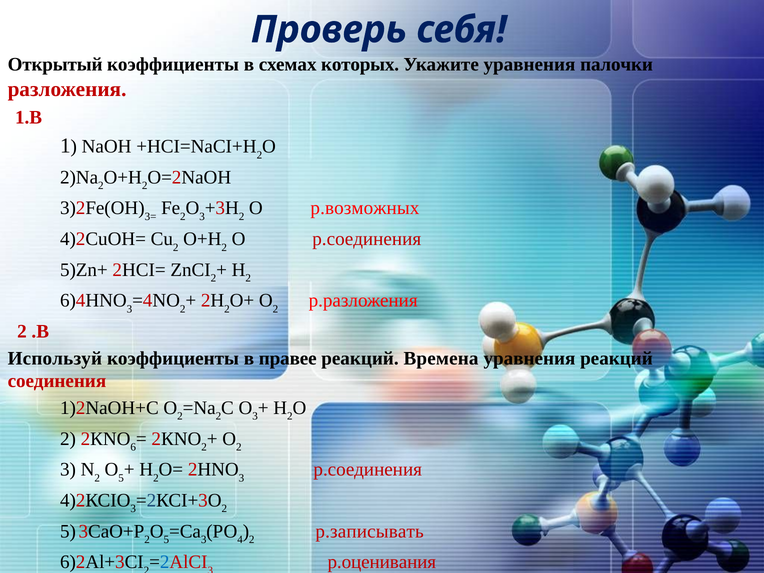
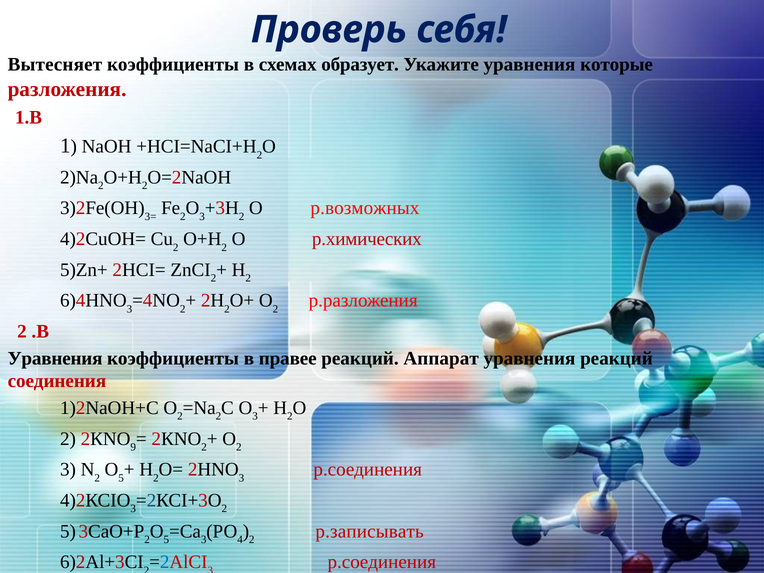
Открытый: Открытый -> Вытесняет
которых: которых -> образует
палочки: палочки -> которые
О р.соединения: р.соединения -> р.химических
Используй at (55, 358): Используй -> Уравнения
Времена: Времена -> Аппарат
6: 6 -> 9
р.оценивания: р.оценивания -> р.cоединения
